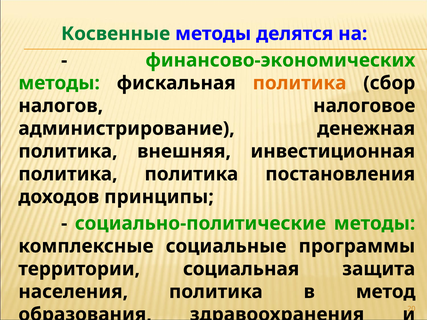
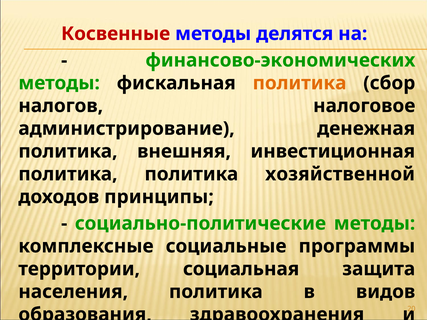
Косвенные colour: green -> red
постановления: постановления -> хозяйственной
метод: метод -> видов
